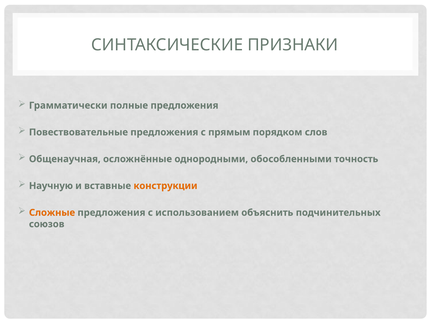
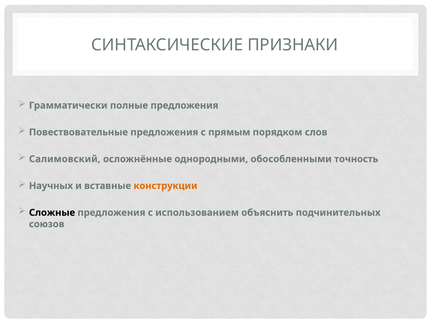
Общенаучная: Общенаучная -> Салимовский
Научную: Научную -> Научных
Сложные colour: orange -> black
